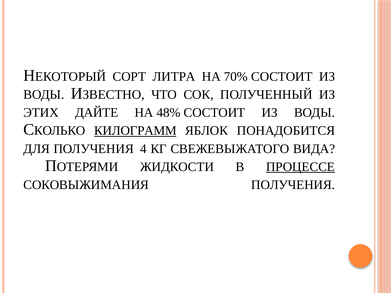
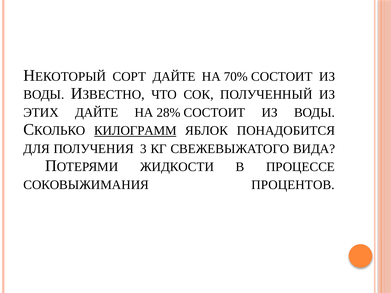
СОРТ ЛИТРА: ЛИТРА -> ДАЙТЕ
48%: 48% -> 28%
4: 4 -> 3
ПРОЦЕССЕ underline: present -> none
СОКОВЫЖИМАНИЯ ПОЛУЧЕНИЯ: ПОЛУЧЕНИЯ -> ПРОЦЕНТОВ
